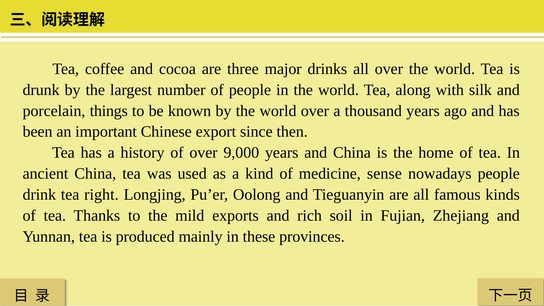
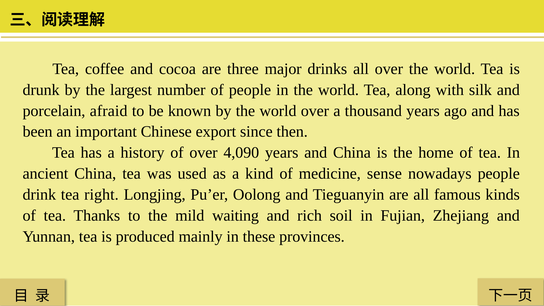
things: things -> afraid
9,000: 9,000 -> 4,090
exports: exports -> waiting
